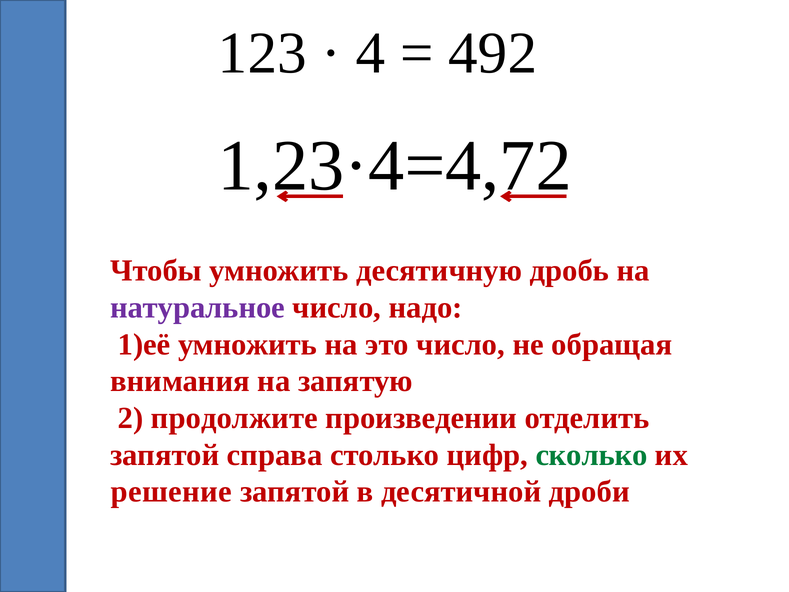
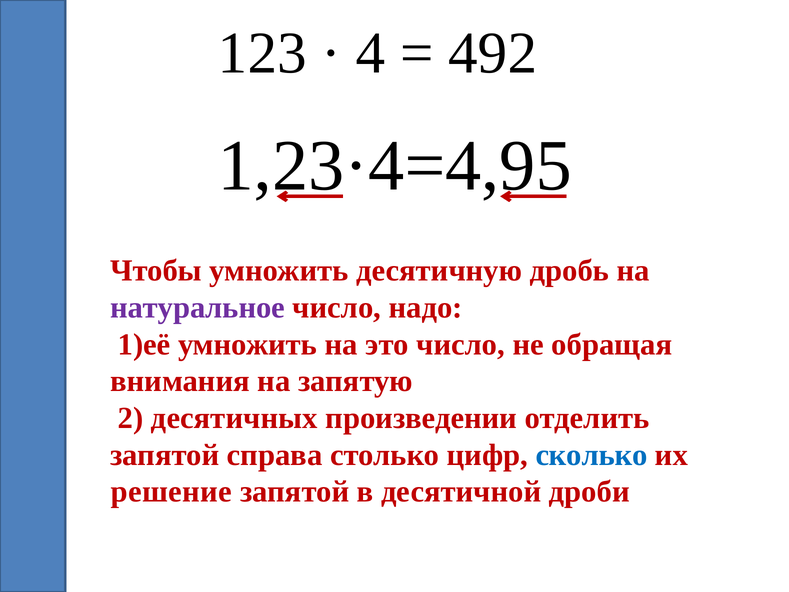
1,23·4=4,72: 1,23·4=4,72 -> 1,23·4=4,95
продолжите: продолжите -> десятичных
сколько colour: green -> blue
